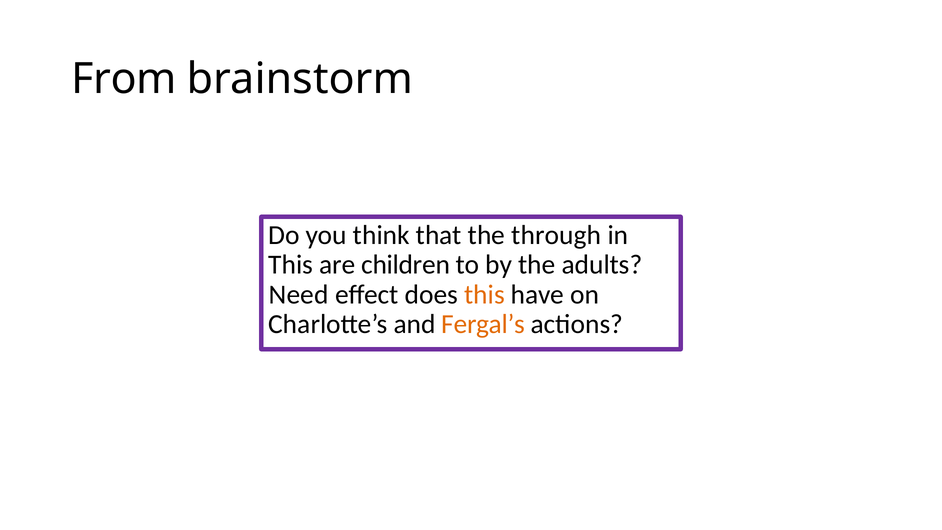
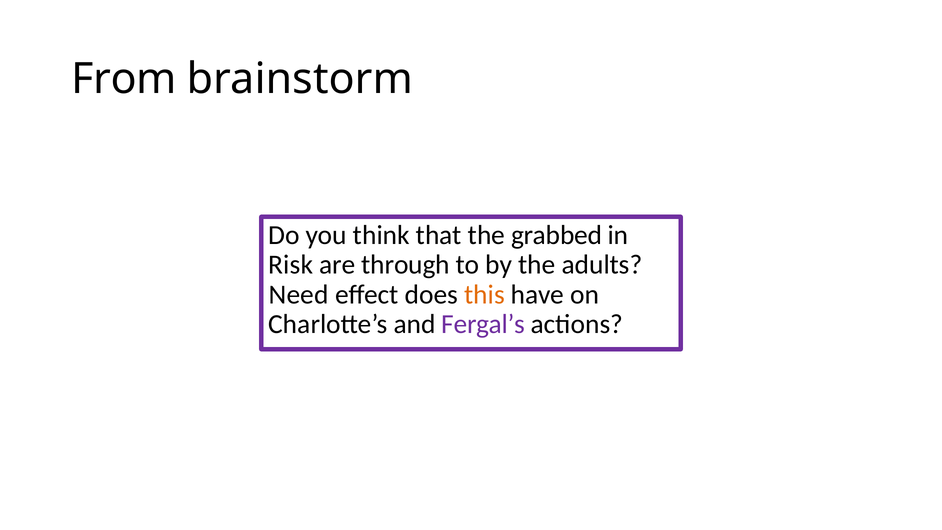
through: through -> grabbed
This at (291, 265): This -> Risk
children: children -> through
Fergal’s colour: orange -> purple
